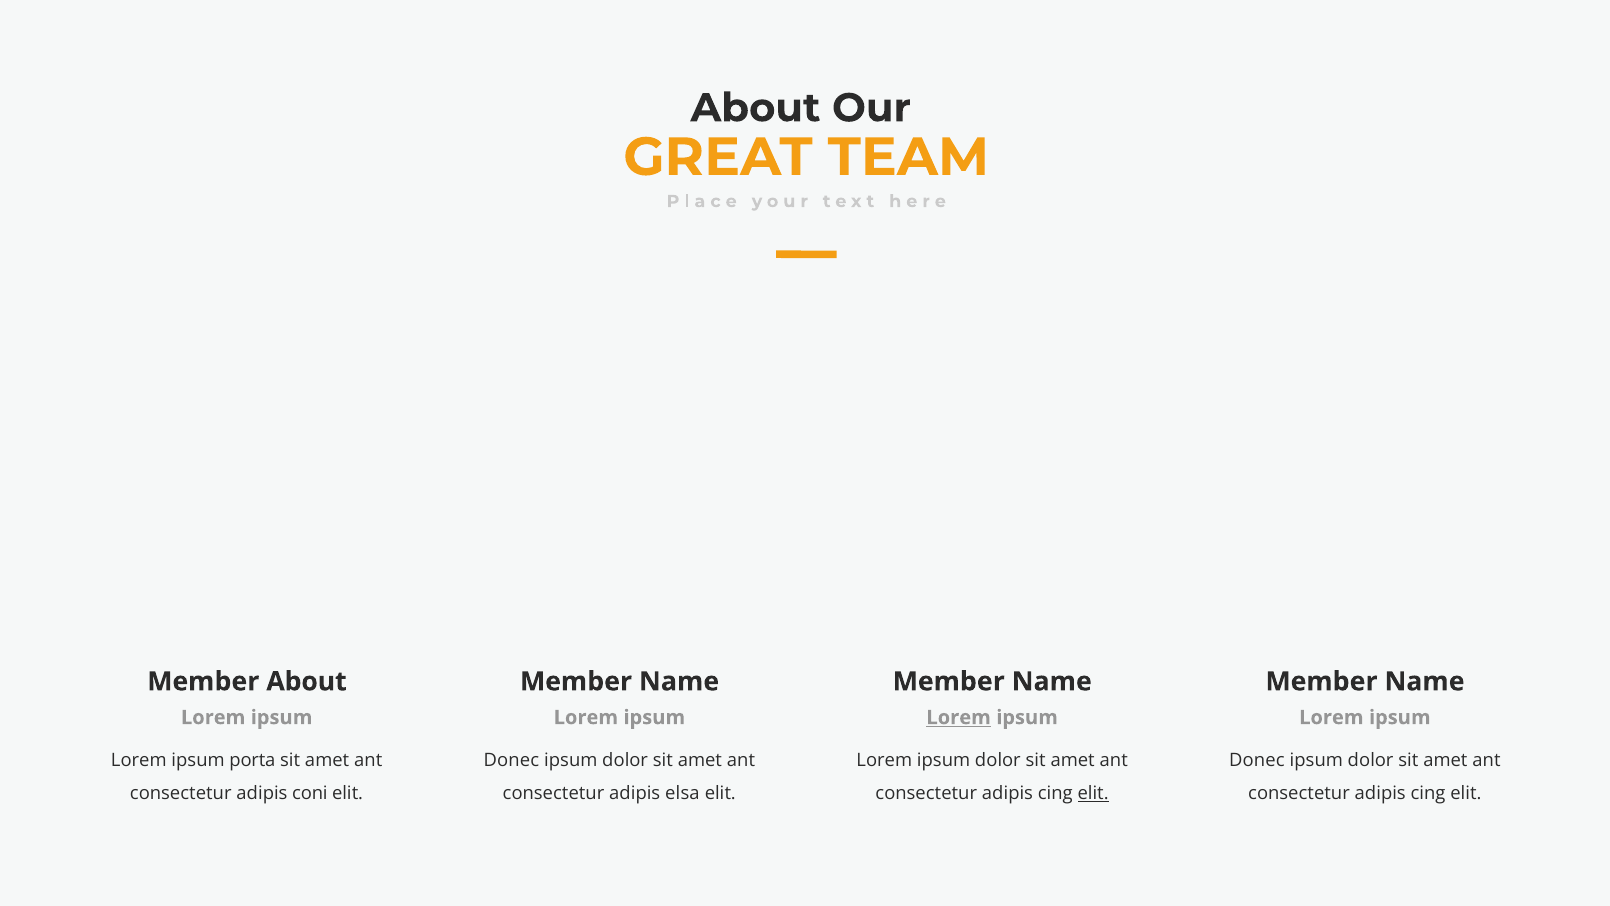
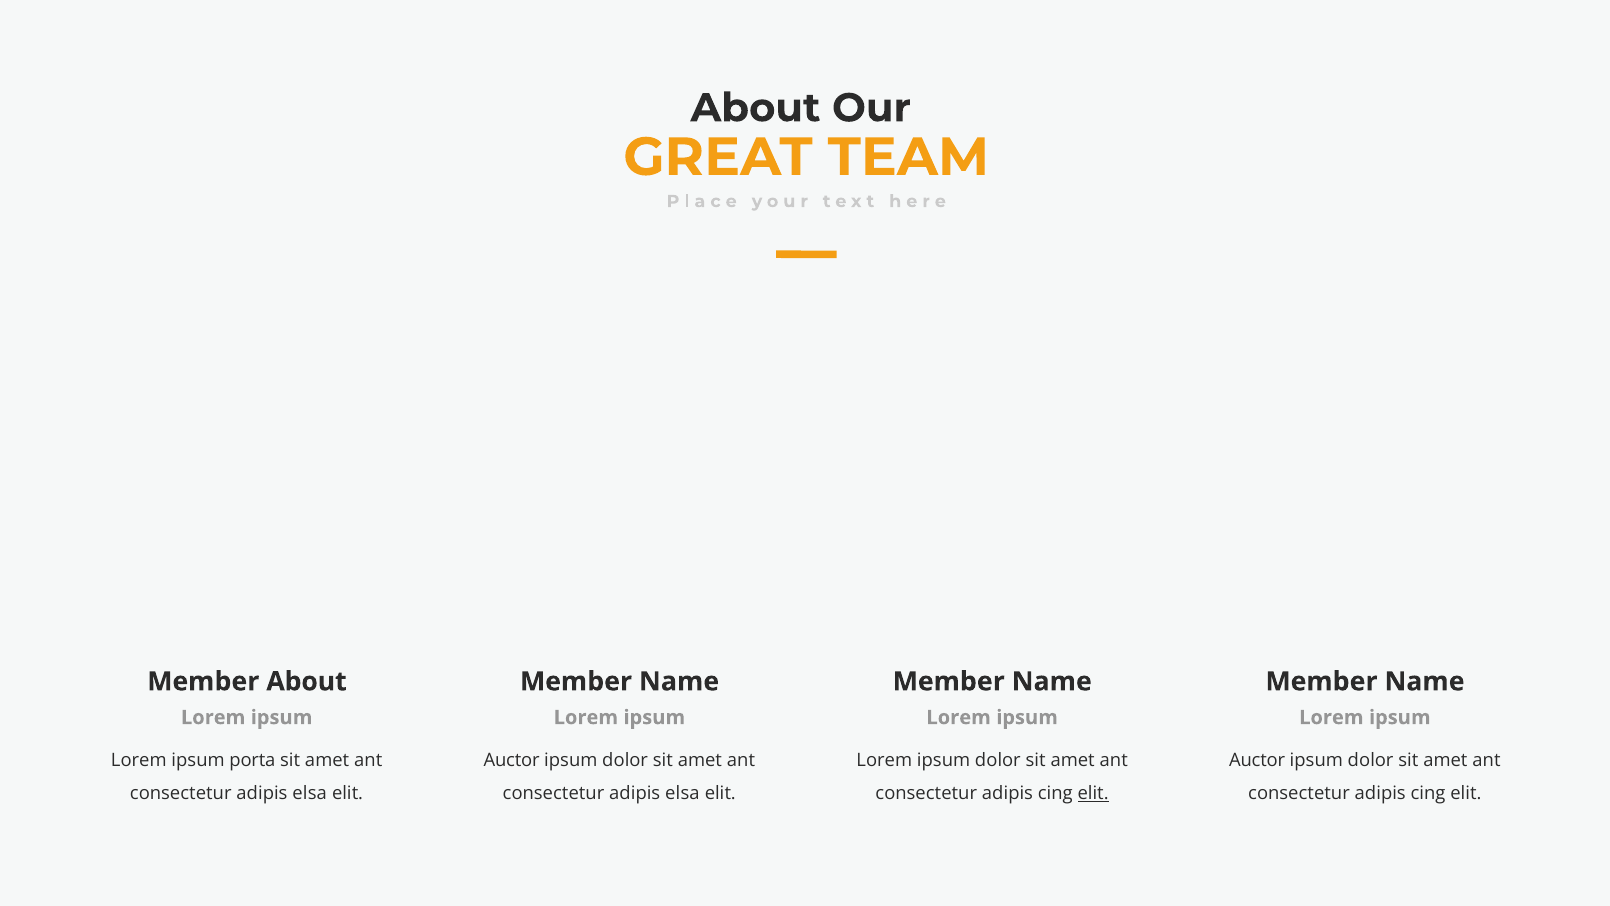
Lorem at (959, 717) underline: present -> none
Donec at (511, 760): Donec -> Auctor
Donec at (1257, 760): Donec -> Auctor
coni at (310, 793): coni -> elsa
